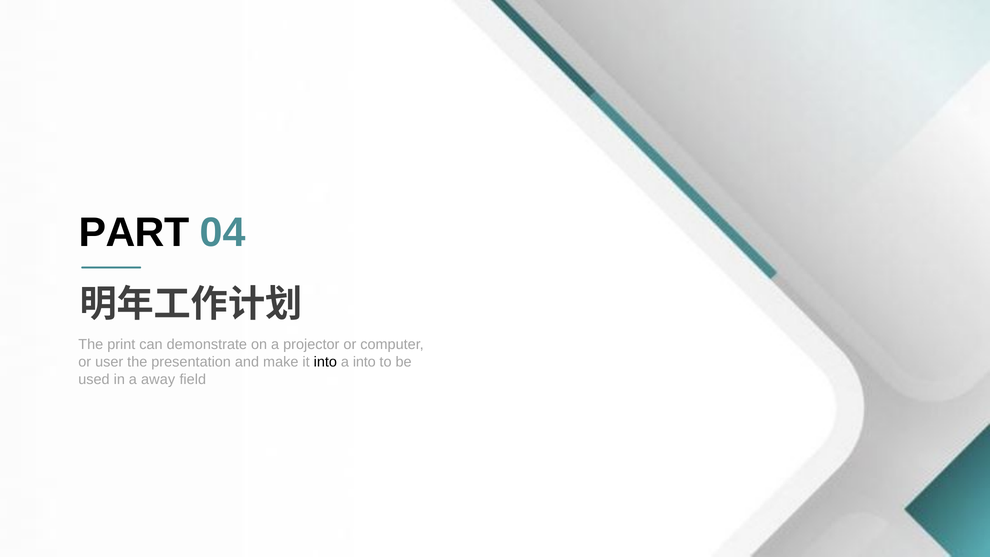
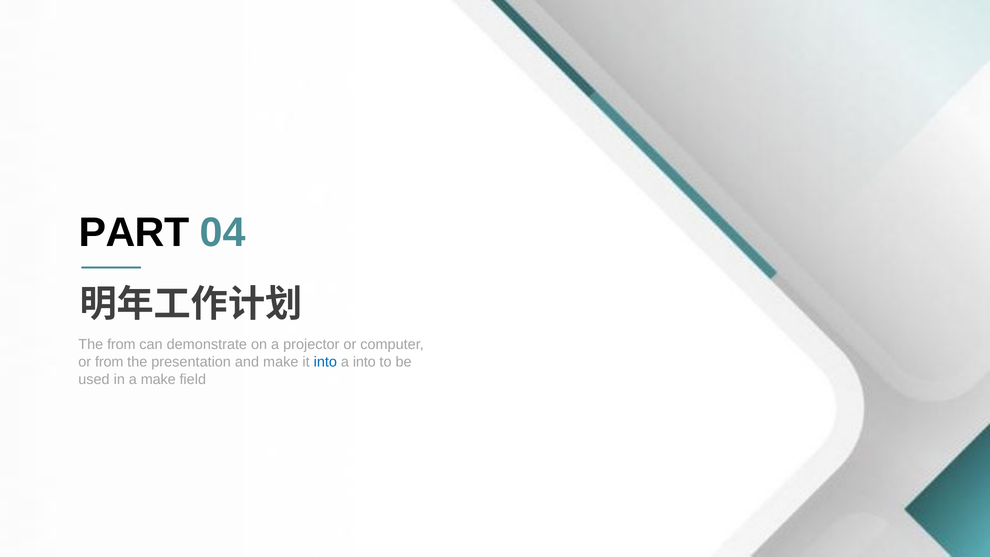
The print: print -> from
or user: user -> from
into at (325, 362) colour: black -> blue
a away: away -> make
